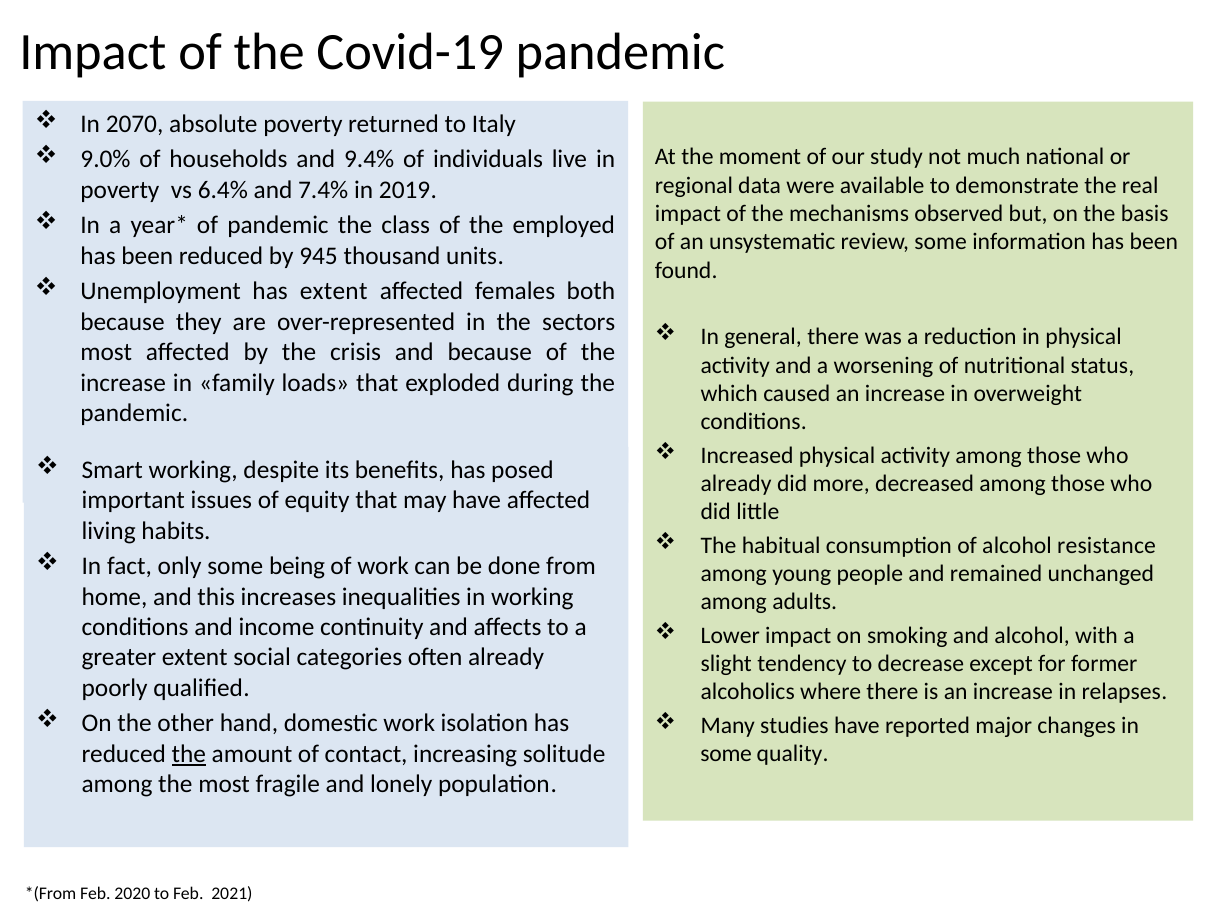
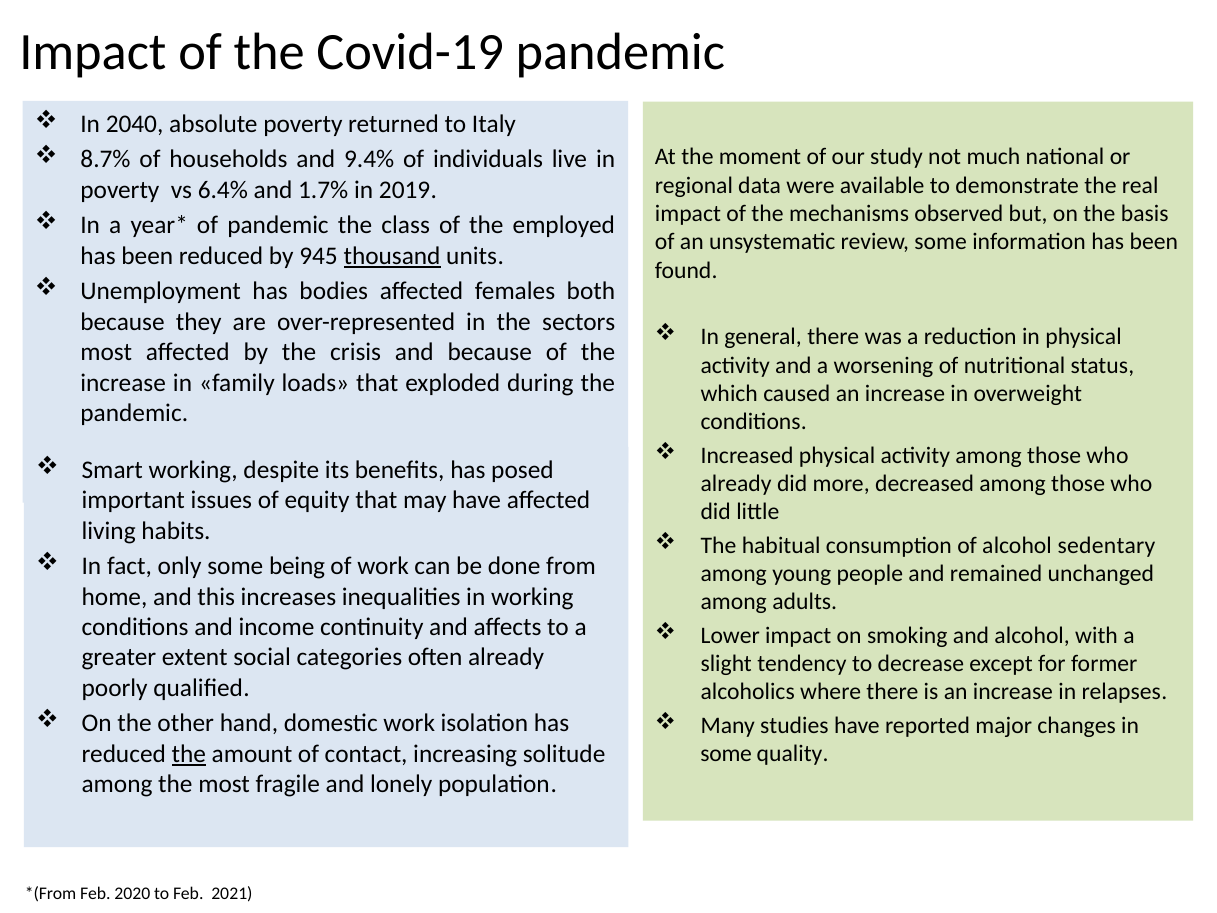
2070: 2070 -> 2040
9.0%: 9.0% -> 8.7%
7.4%: 7.4% -> 1.7%
thousand underline: none -> present
has extent: extent -> bodies
resistance: resistance -> sedentary
